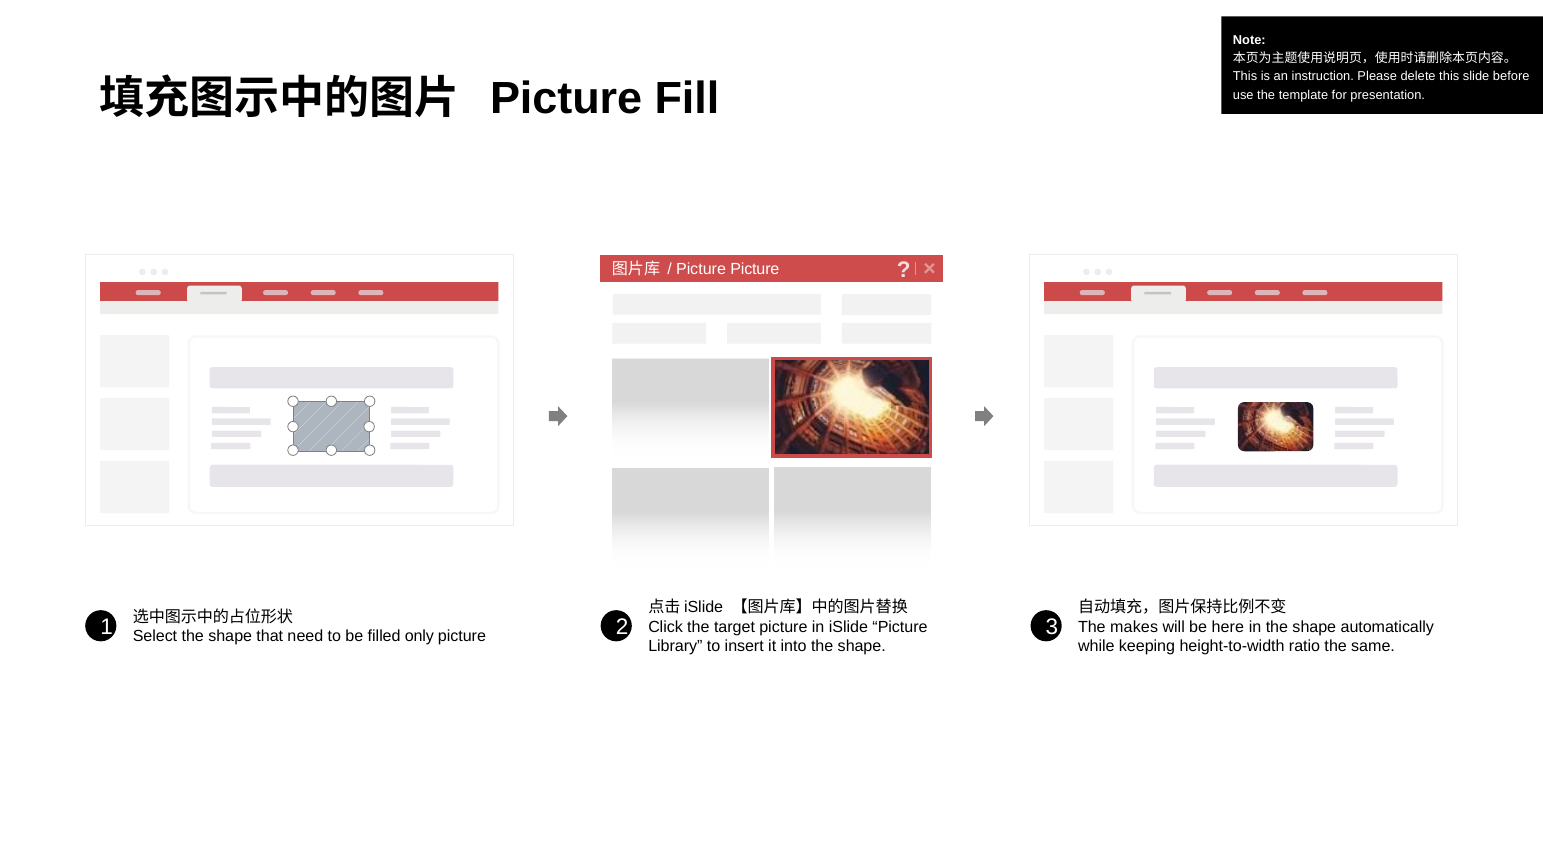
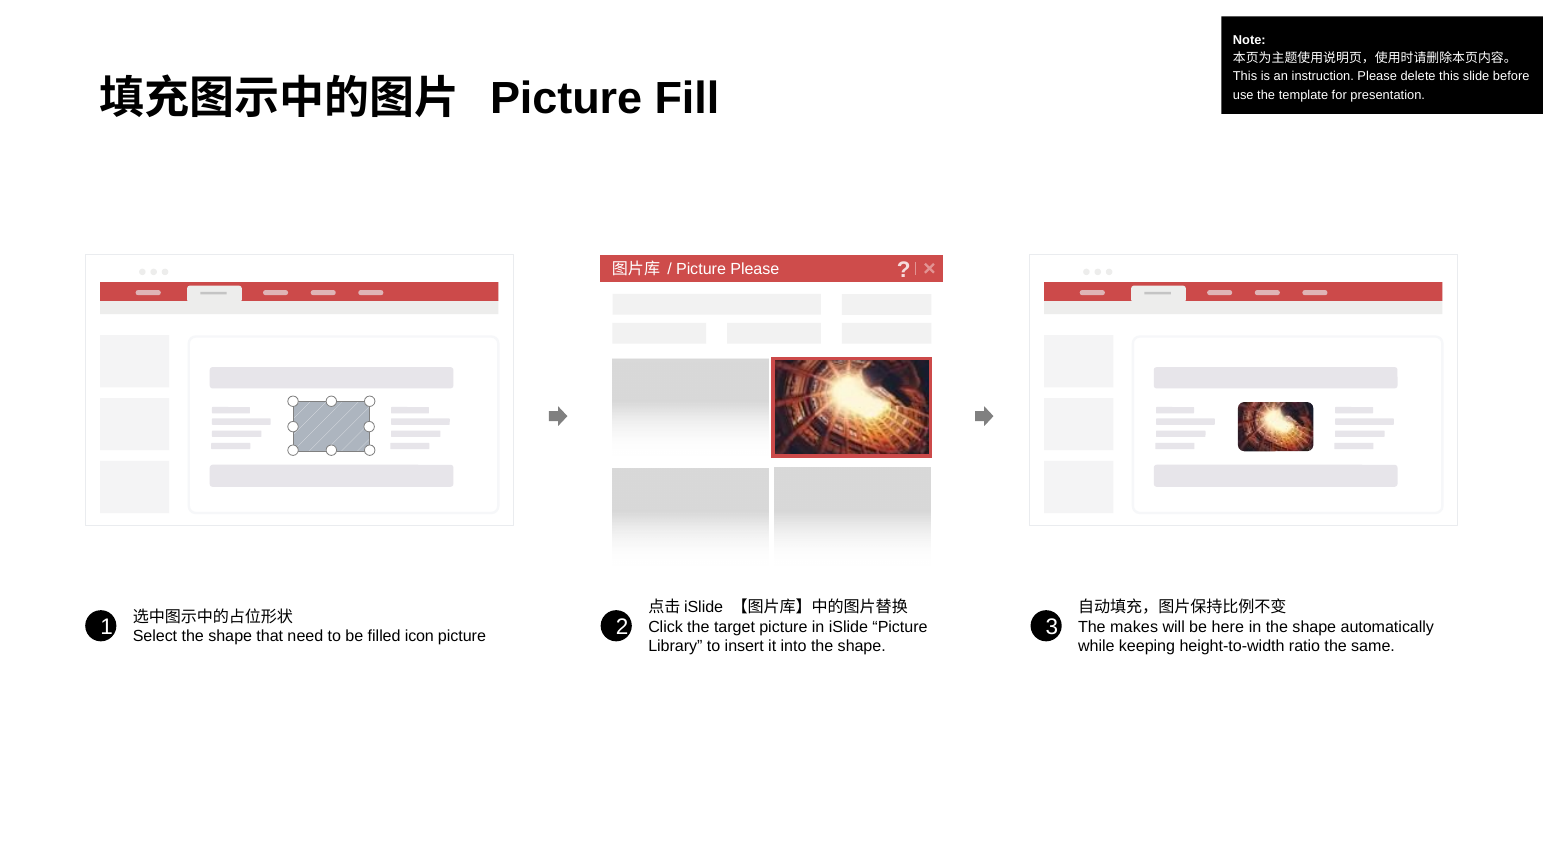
Picture Picture: Picture -> Please
only: only -> icon
